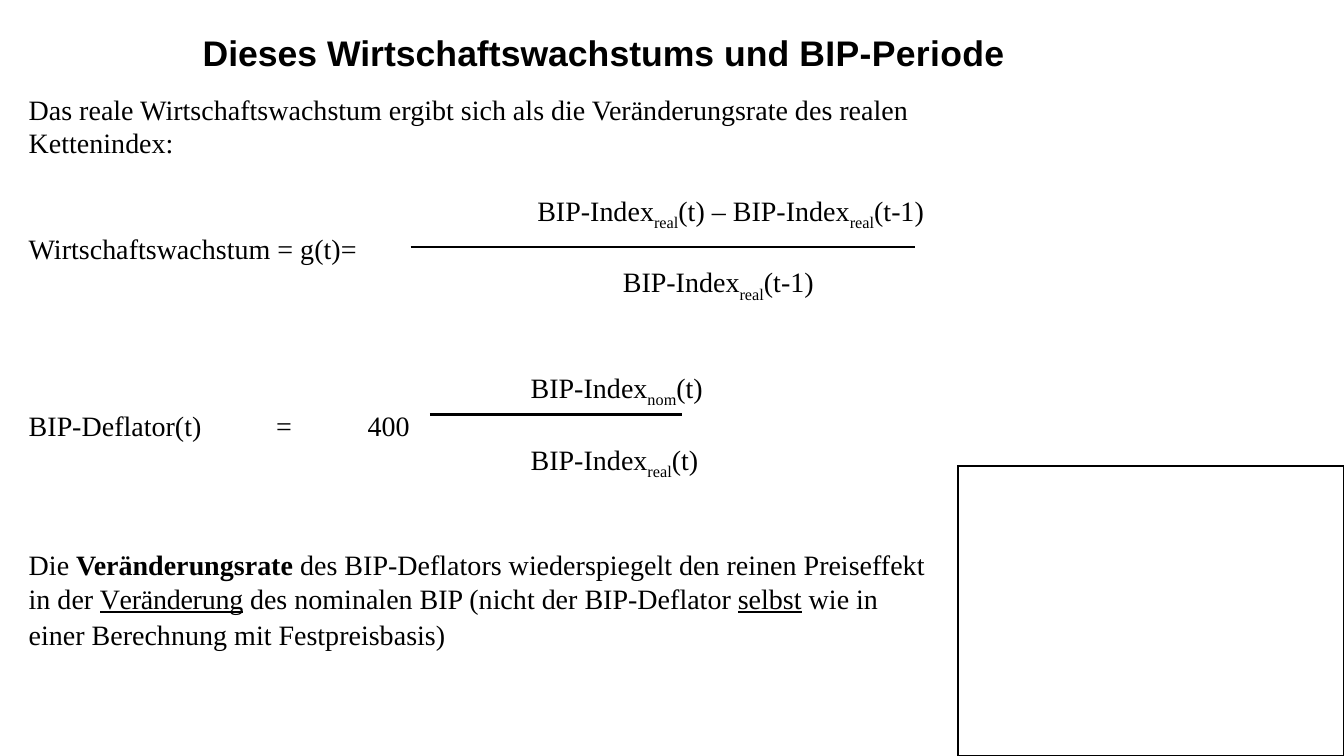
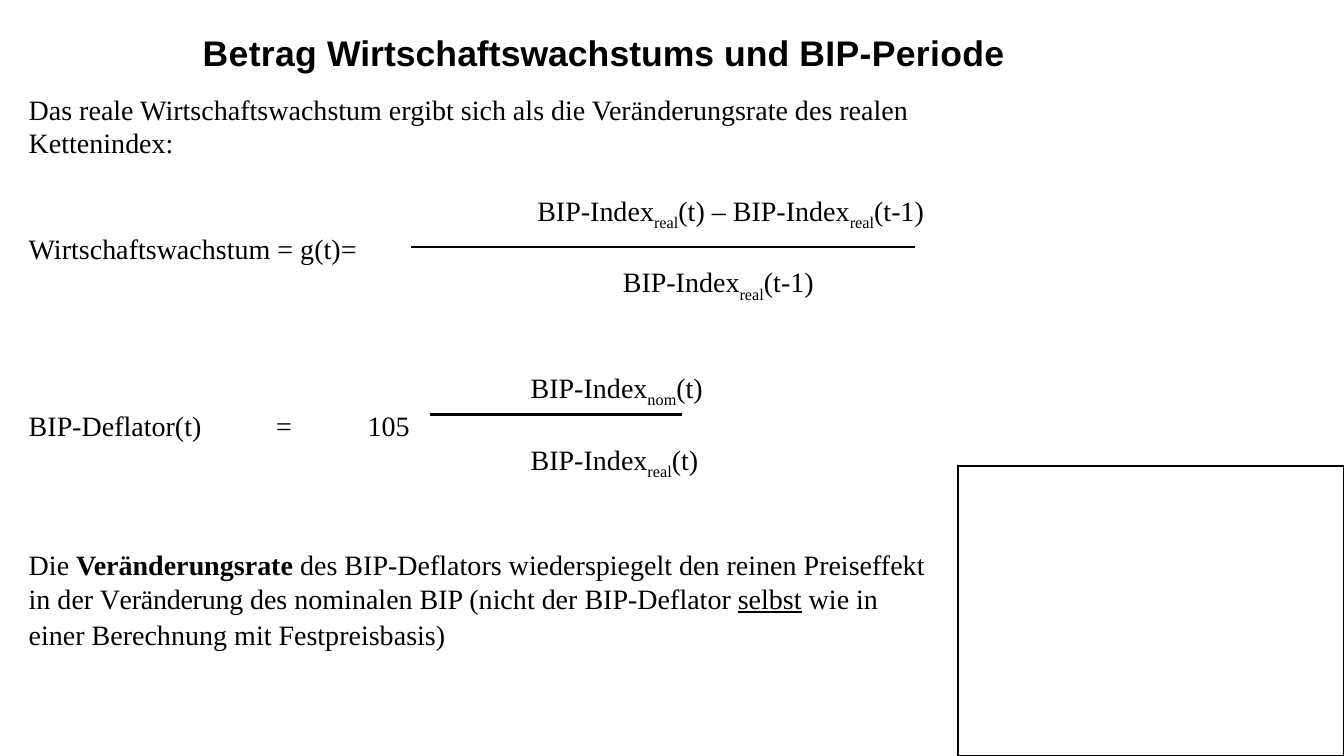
Dieses: Dieses -> Betrag
400: 400 -> 105
Veränderung underline: present -> none
